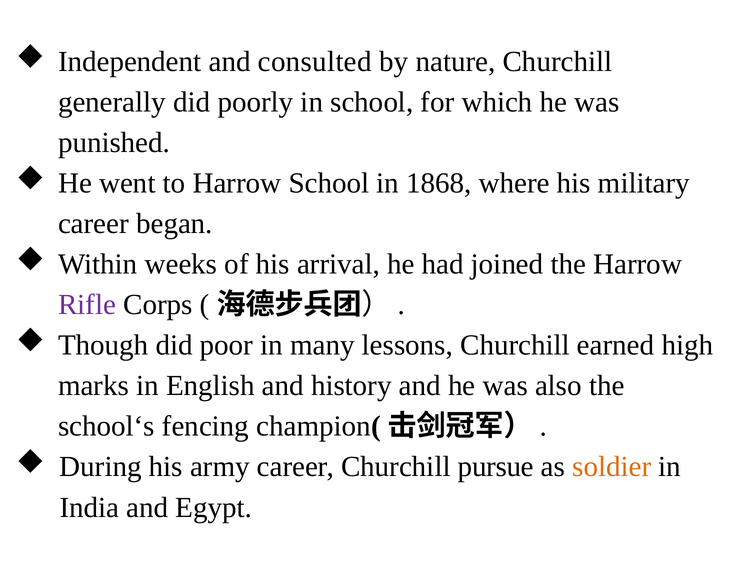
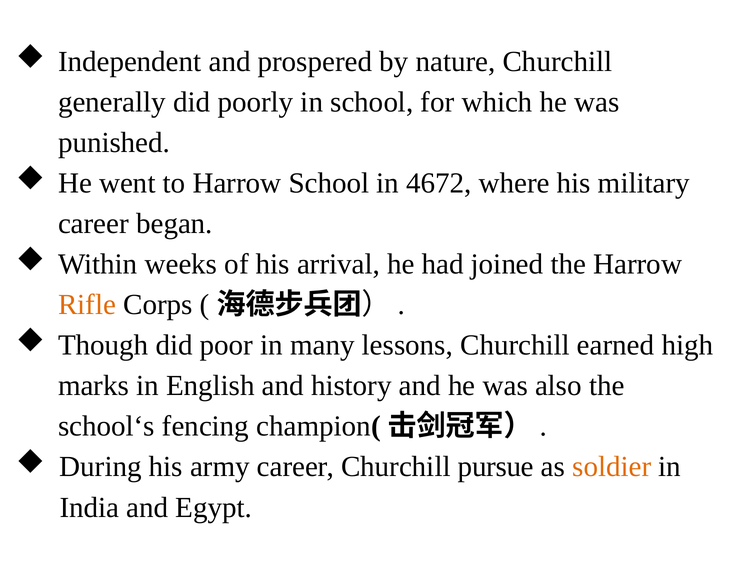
consulted: consulted -> prospered
1868: 1868 -> 4672
Rifle colour: purple -> orange
